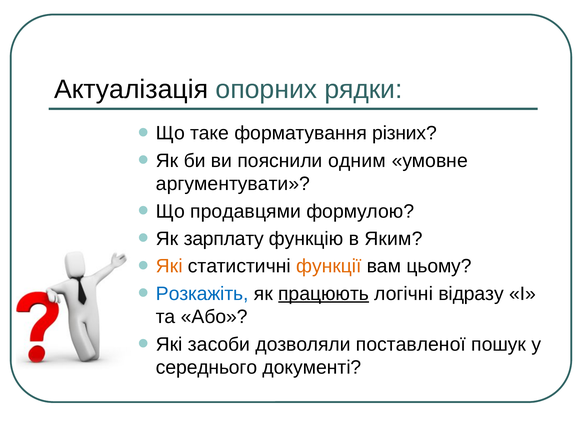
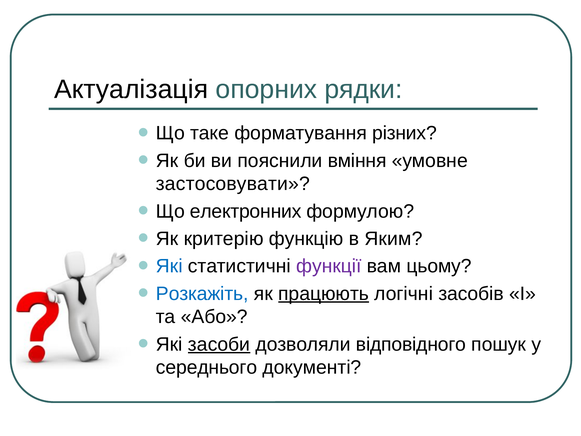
одним: одним -> вміння
аргументувати: аргументувати -> застосовувати
продавцями: продавцями -> електронних
зарплату: зарплату -> критерію
Які at (169, 266) colour: orange -> blue
функції colour: orange -> purple
відразу: відразу -> засобів
засоби underline: none -> present
поставленої: поставленої -> відповідного
